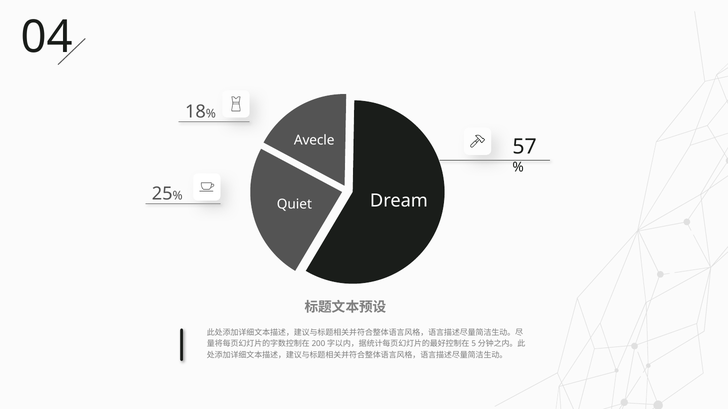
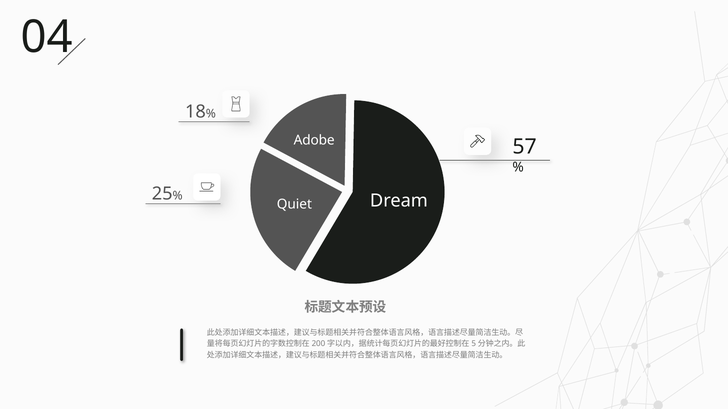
Avecle: Avecle -> Adobe
